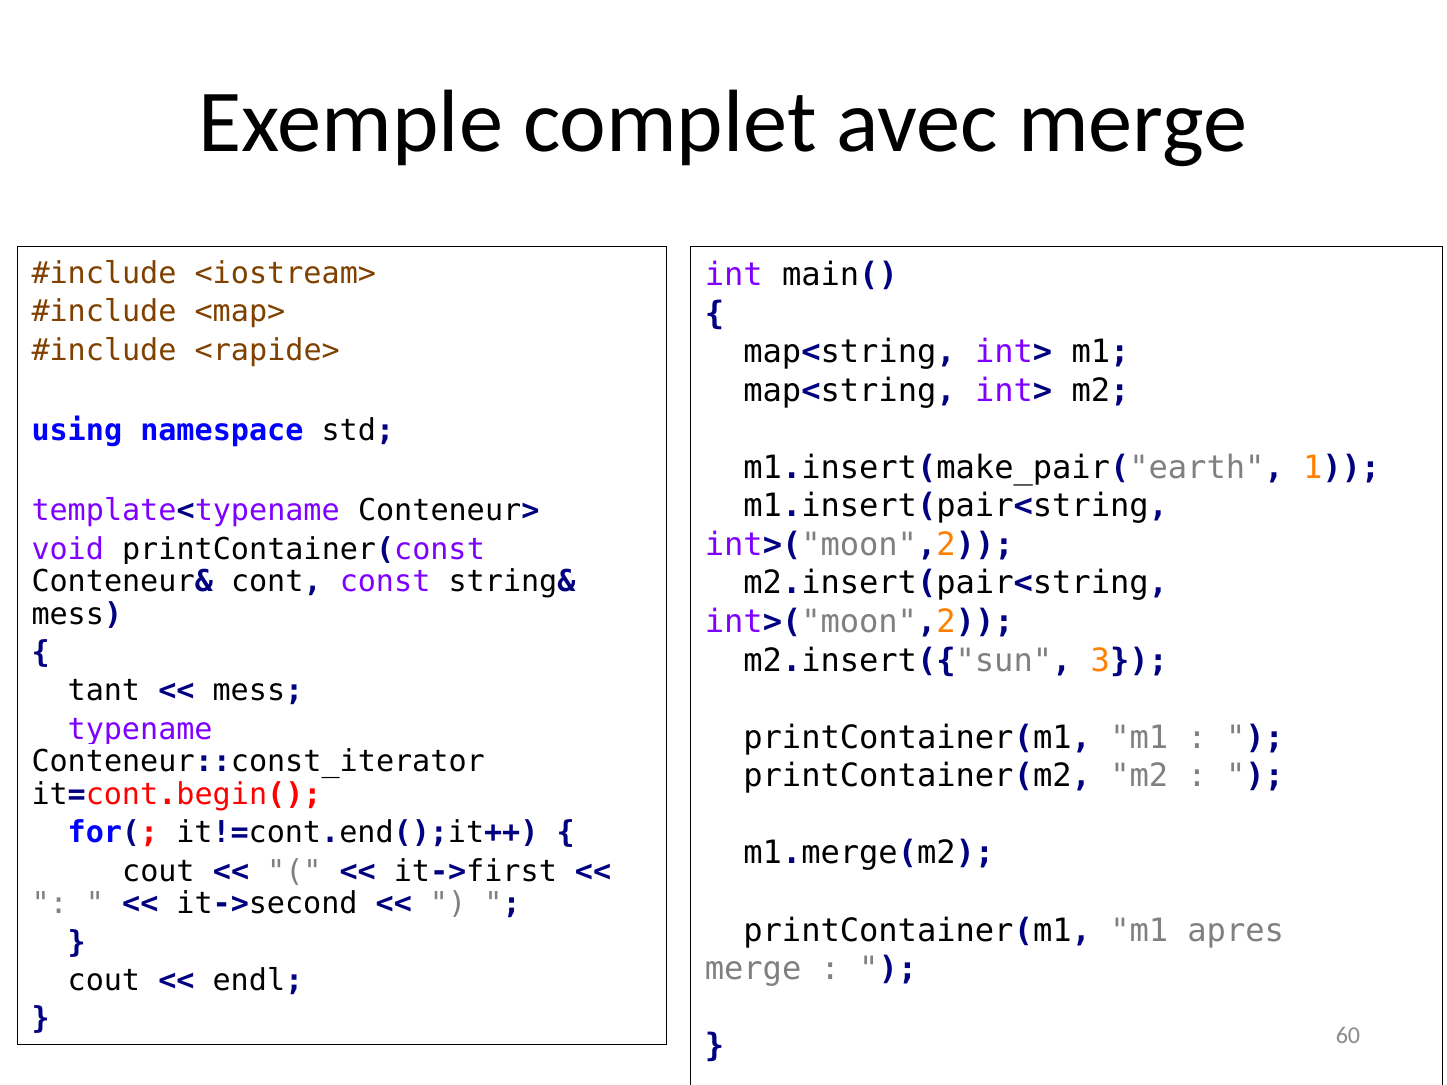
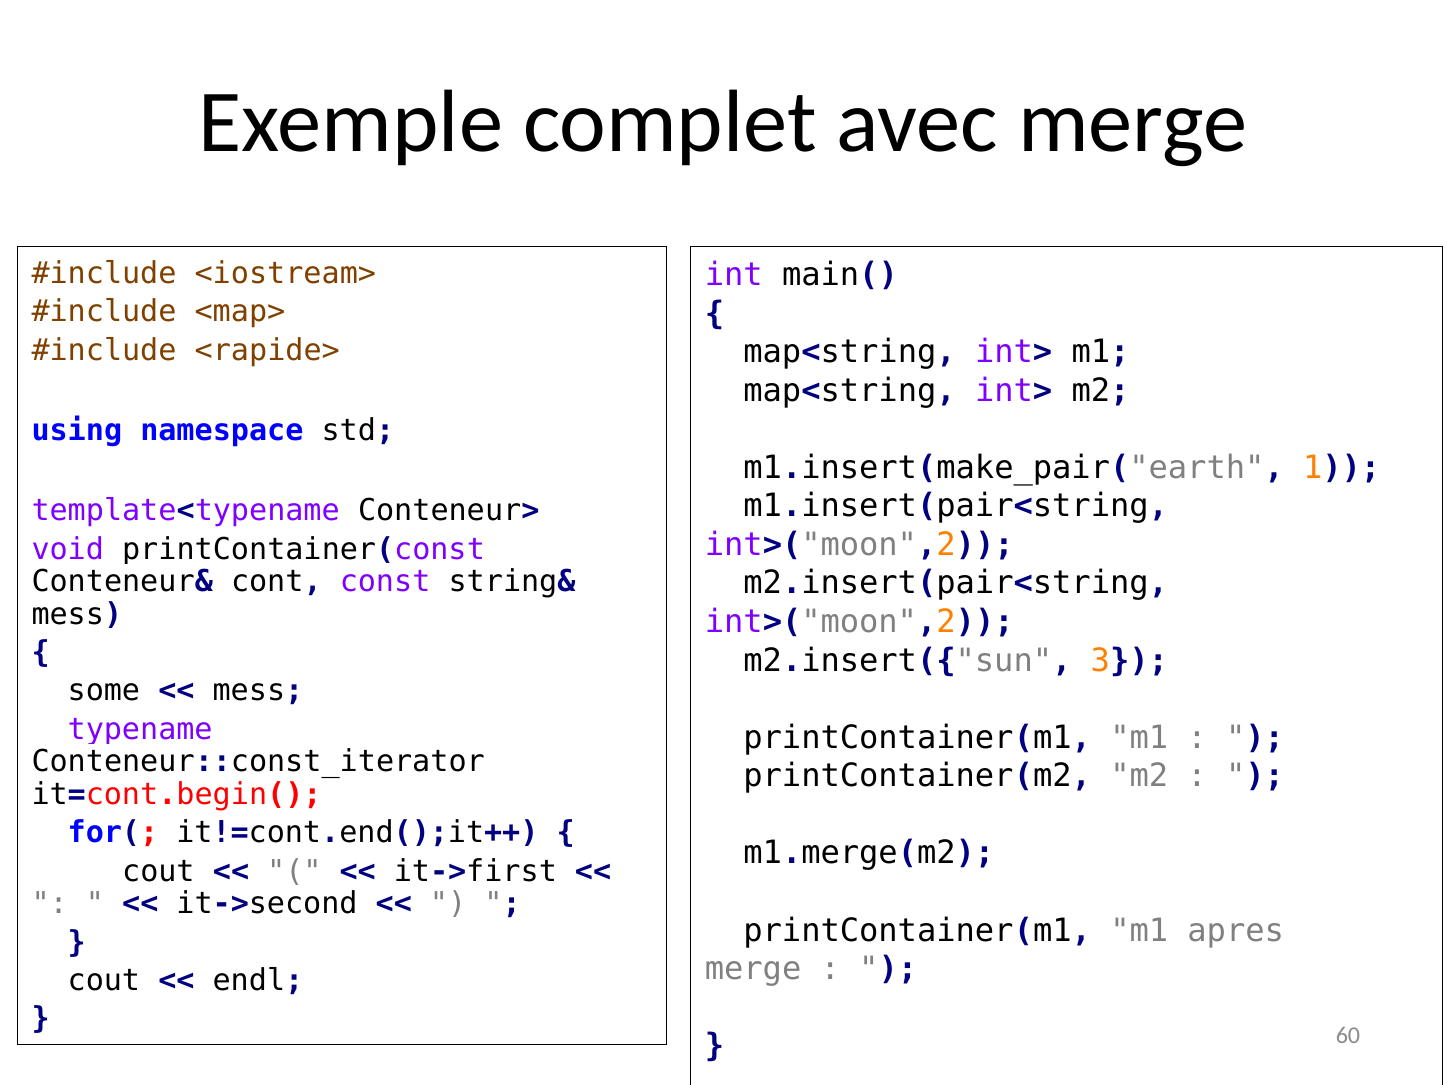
tant: tant -> some
